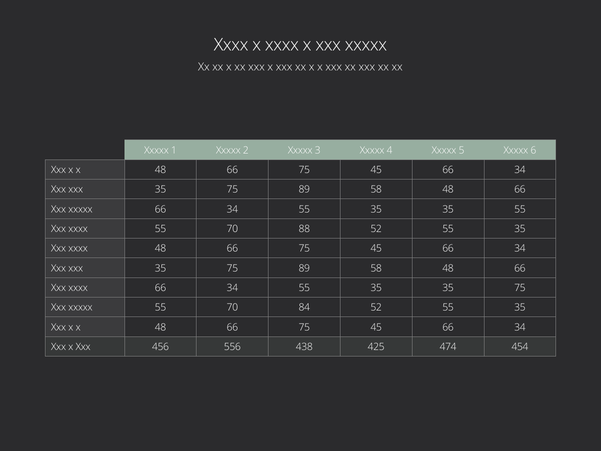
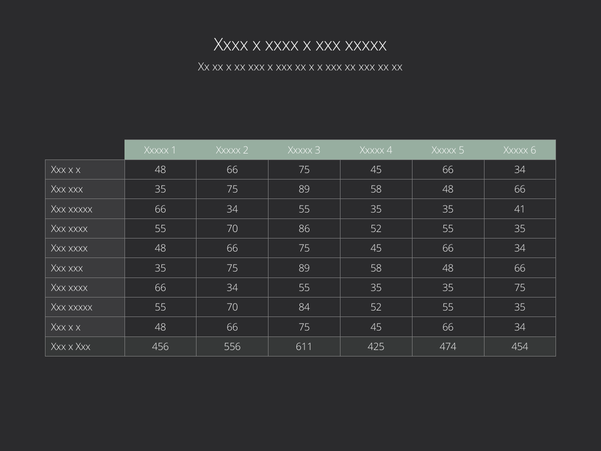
35 55: 55 -> 41
88: 88 -> 86
438: 438 -> 611
